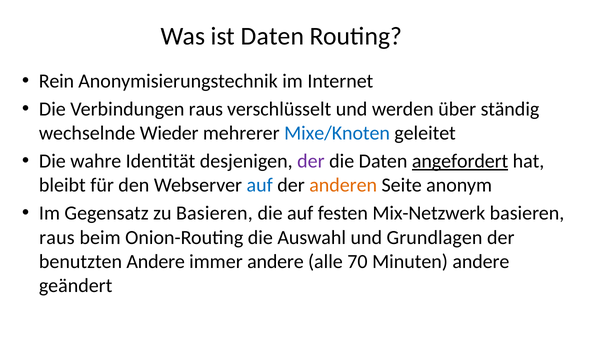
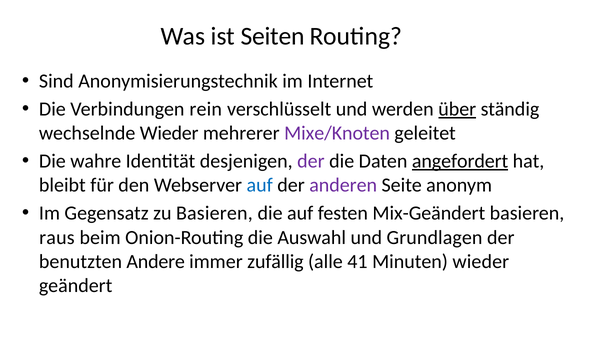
ist Daten: Daten -> Seiten
Rein: Rein -> Sind
Verbindungen raus: raus -> rein
über underline: none -> present
Mixe/Knoten colour: blue -> purple
anderen colour: orange -> purple
Mix-Netzwerk: Mix-Netzwerk -> Mix-Geändert
immer andere: andere -> zufällig
70: 70 -> 41
Minuten andere: andere -> wieder
